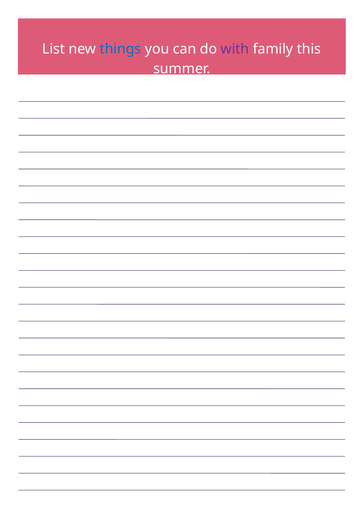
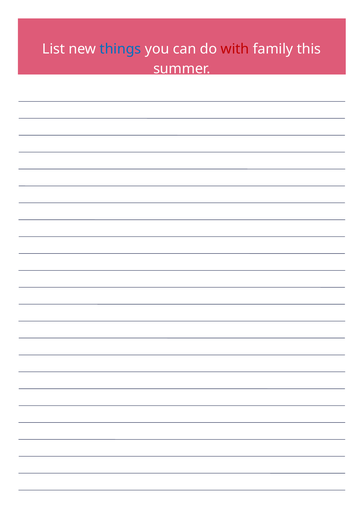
with colour: purple -> red
